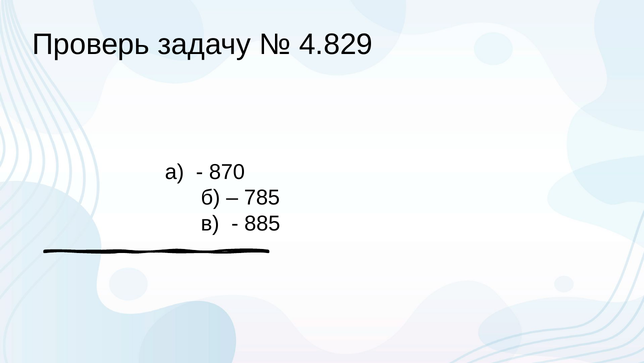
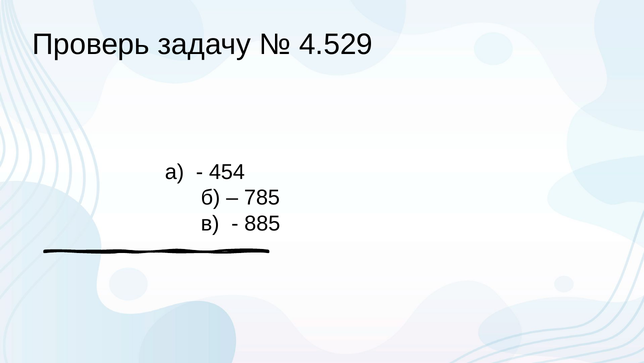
4.829: 4.829 -> 4.529
870: 870 -> 454
